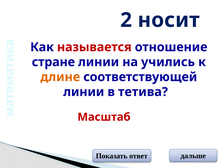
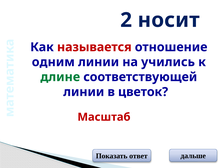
стране: стране -> одним
длине colour: orange -> green
тетива: тетива -> цветок
